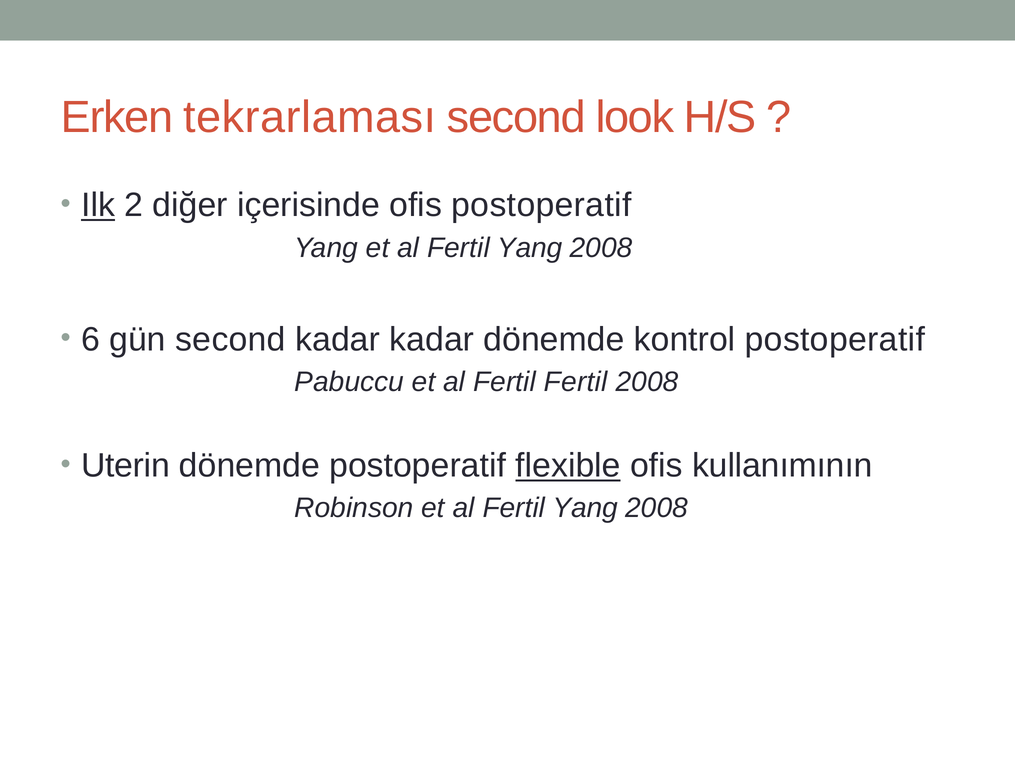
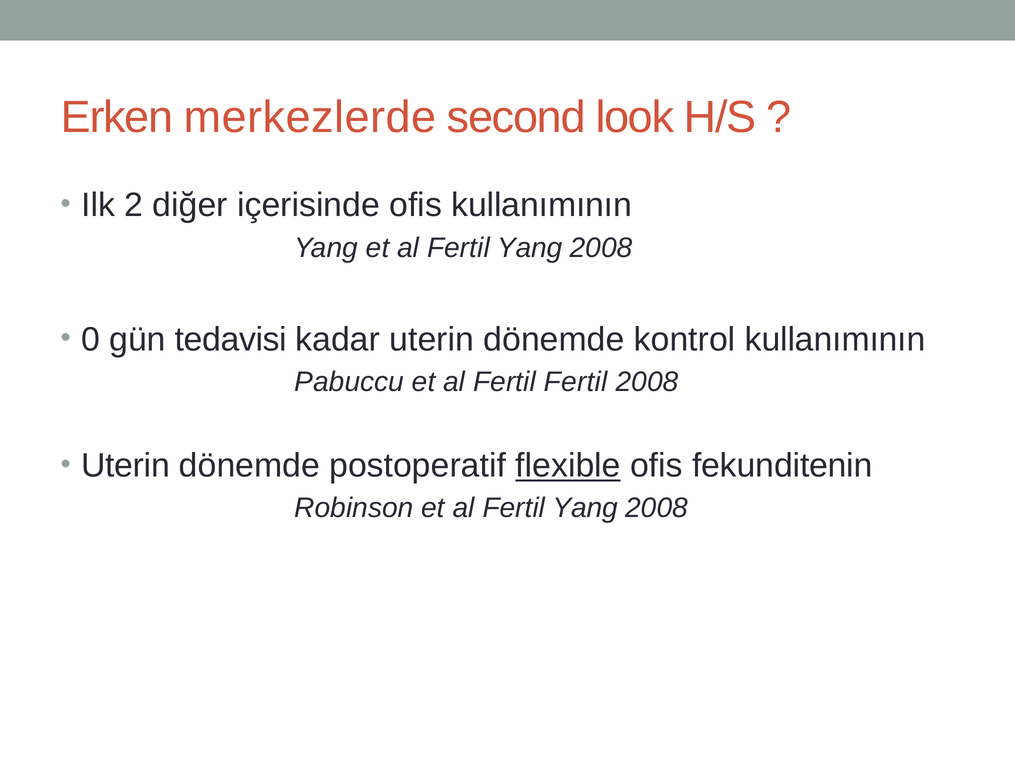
tekrarlaması: tekrarlaması -> merkezlerde
Ilk underline: present -> none
ofis postoperatif: postoperatif -> kullanımının
6: 6 -> 0
gün second: second -> tedavisi
kadar kadar: kadar -> uterin
kontrol postoperatif: postoperatif -> kullanımının
kullanımının: kullanımının -> fekunditenin
